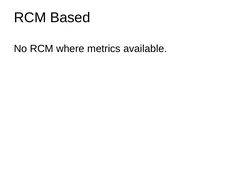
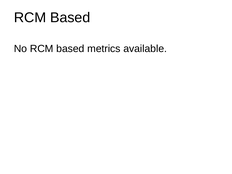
No RCM where: where -> based
